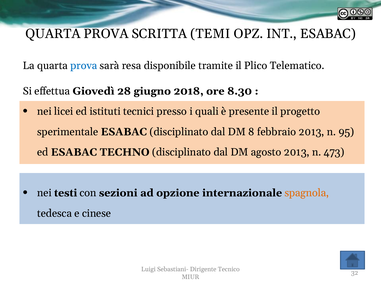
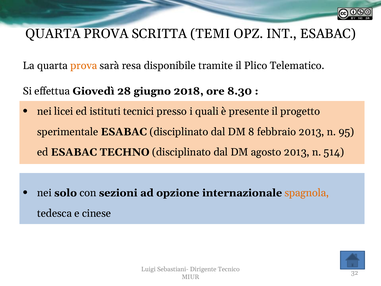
prova at (84, 66) colour: blue -> orange
473: 473 -> 514
testi: testi -> solo
